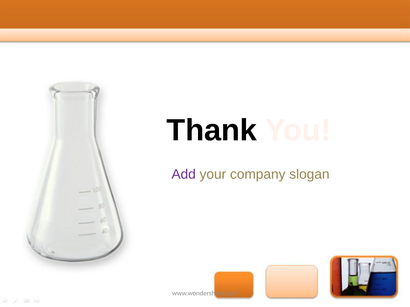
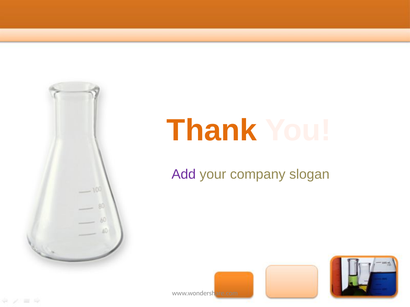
Thank colour: black -> orange
